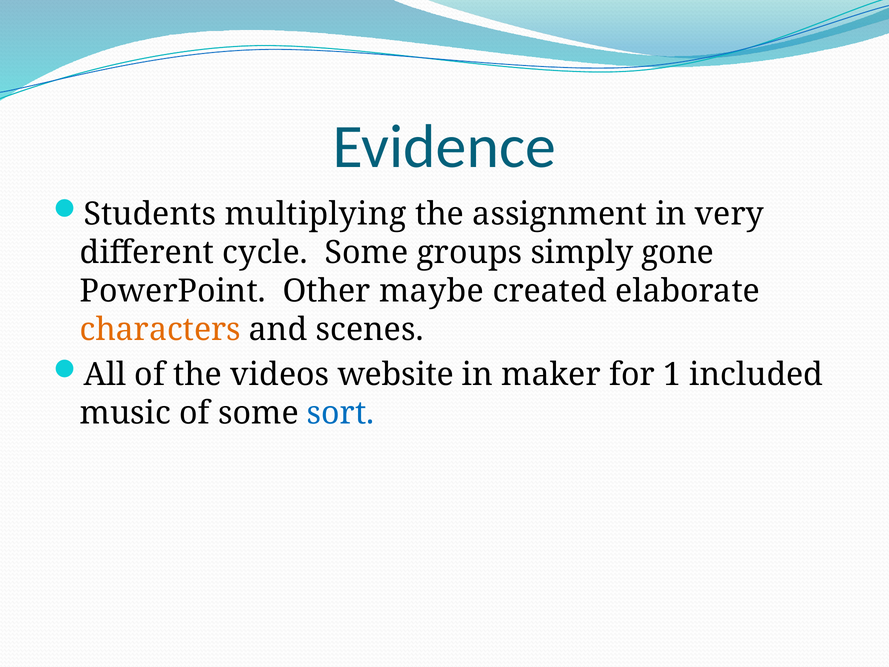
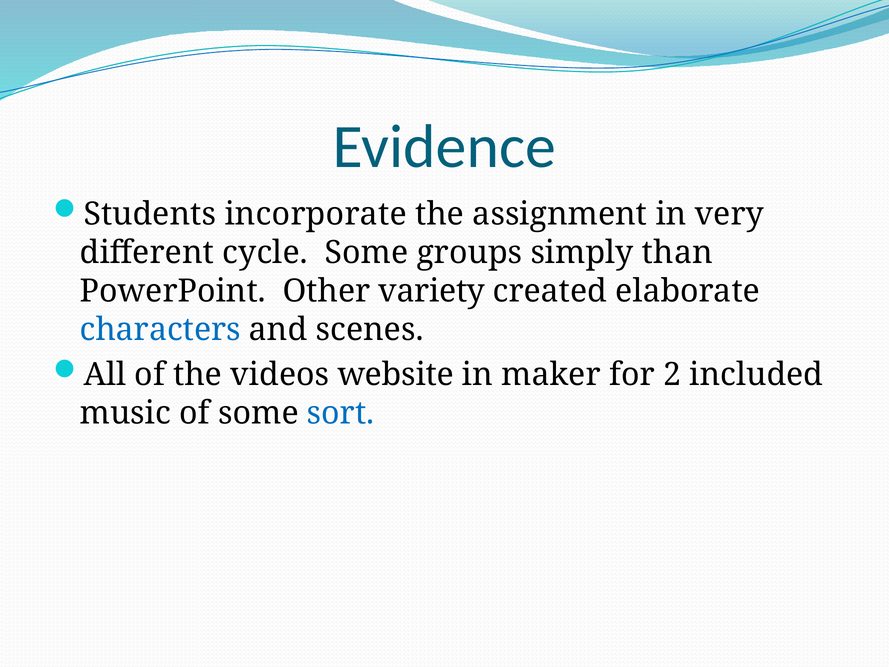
multiplying: multiplying -> incorporate
gone: gone -> than
maybe: maybe -> variety
characters colour: orange -> blue
1: 1 -> 2
